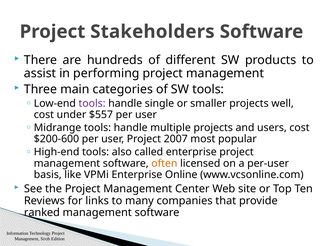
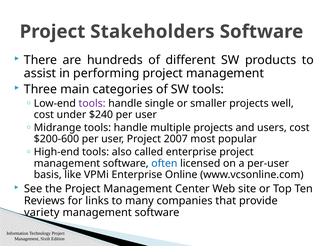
$557: $557 -> $240
often colour: orange -> blue
ranked: ranked -> variety
